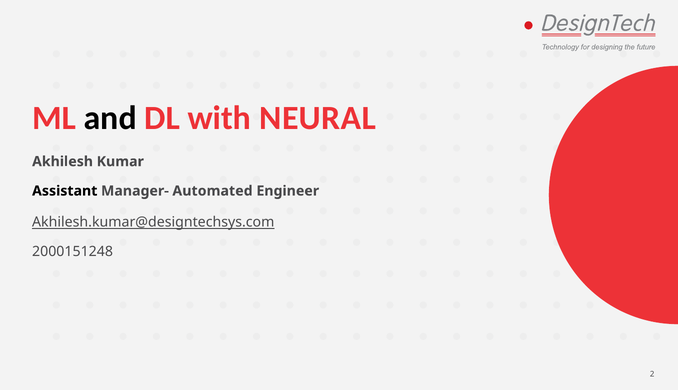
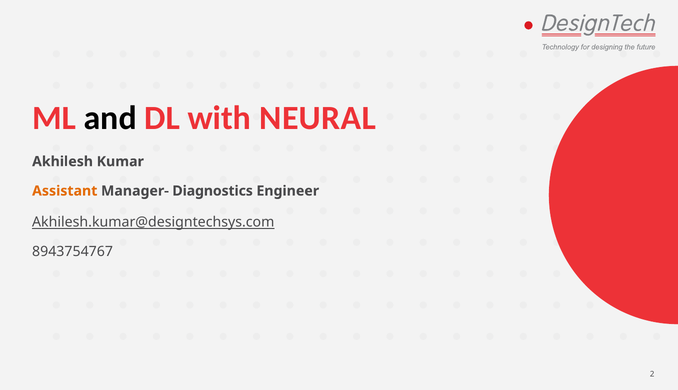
Assistant colour: black -> orange
Automated: Automated -> Diagnostics
2000151248: 2000151248 -> 8943754767
